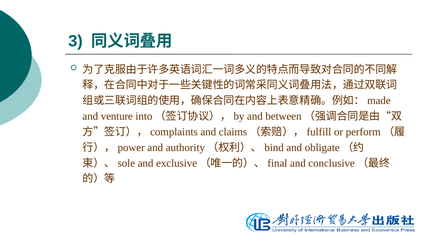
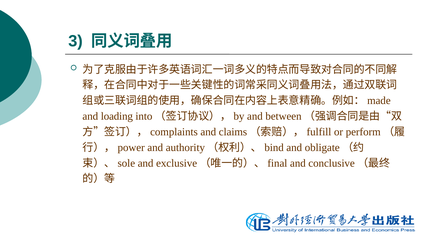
venture: venture -> loading
